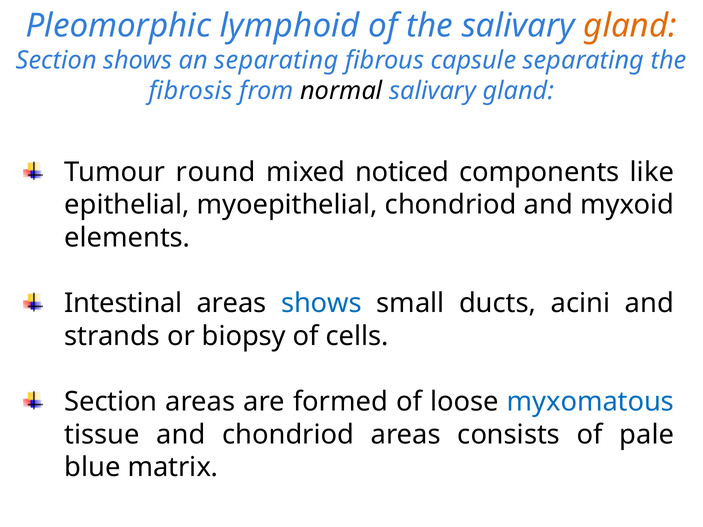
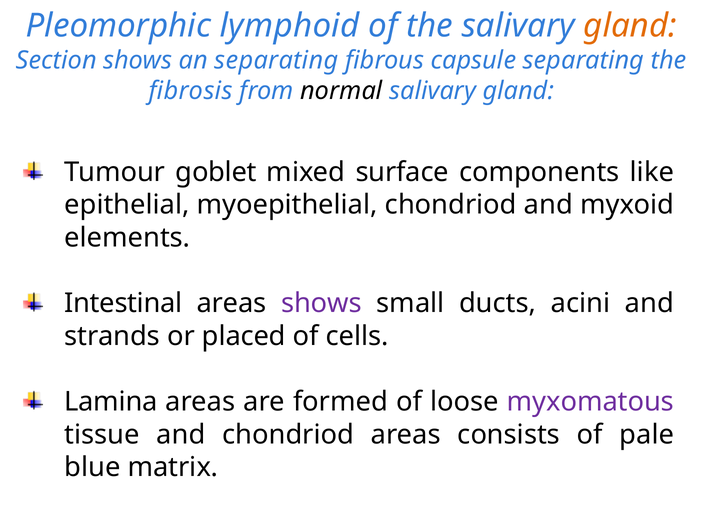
round: round -> goblet
noticed: noticed -> surface
shows at (322, 304) colour: blue -> purple
biopsy: biopsy -> placed
Section at (111, 402): Section -> Lamina
myxomatous colour: blue -> purple
